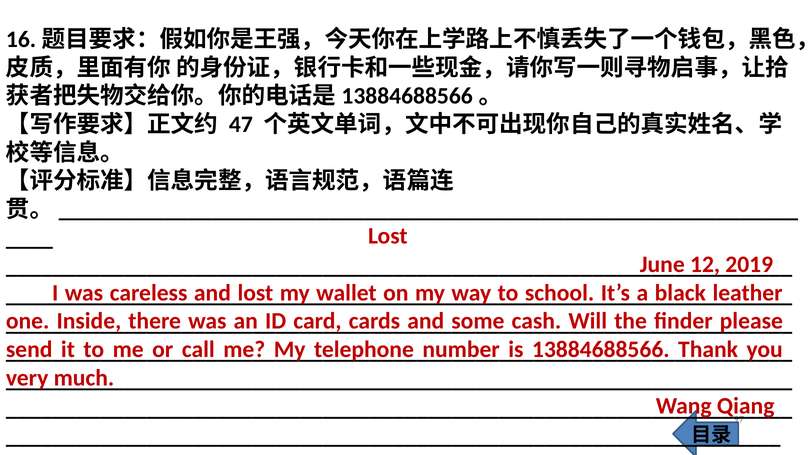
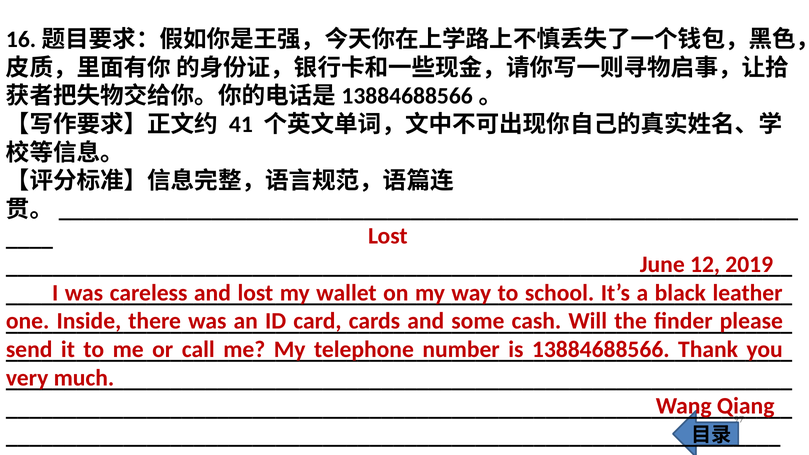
47: 47 -> 41
